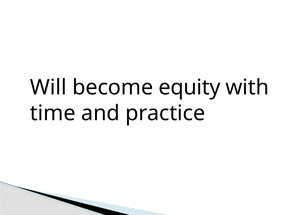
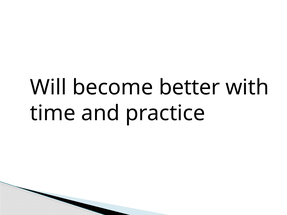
equity: equity -> better
